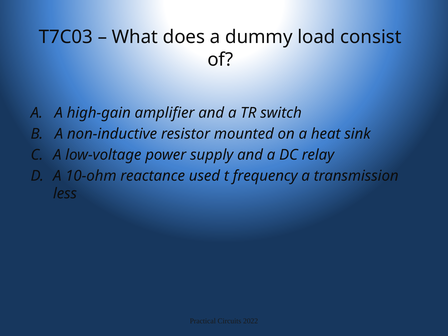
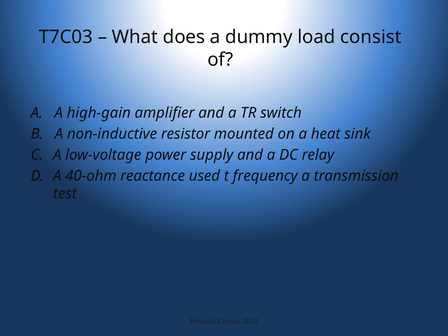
10-ohm: 10-ohm -> 40-ohm
less: less -> test
